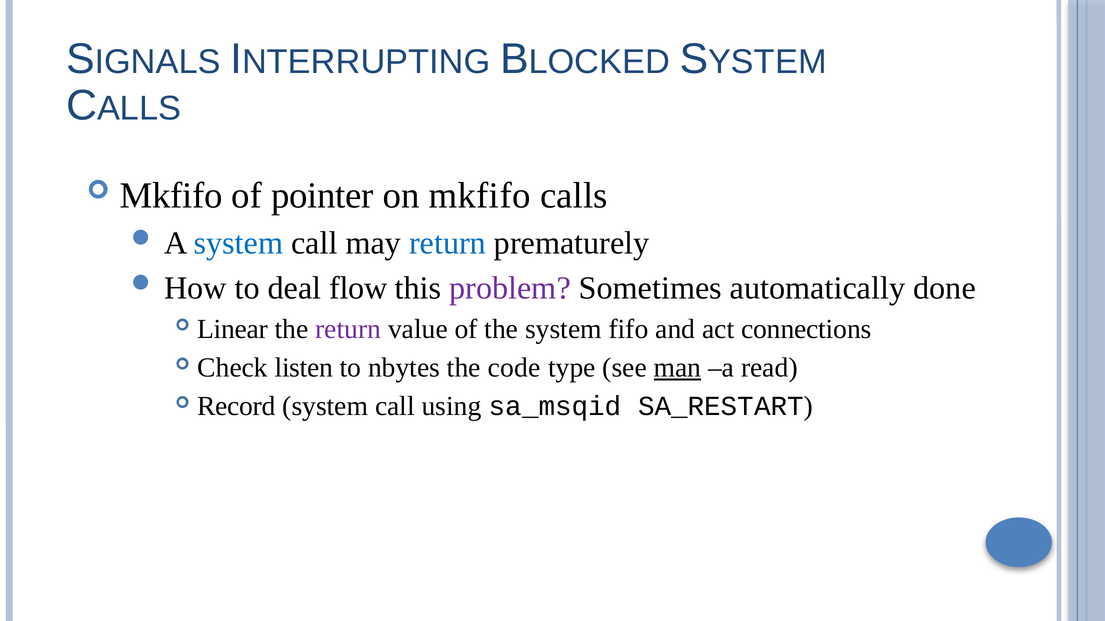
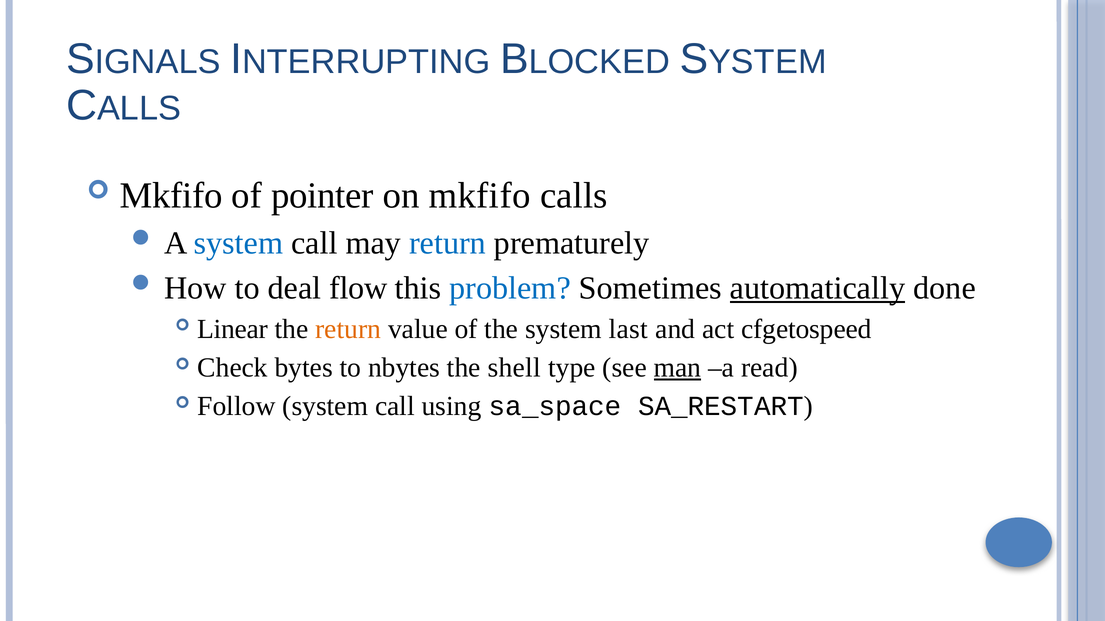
problem colour: purple -> blue
automatically underline: none -> present
return at (348, 329) colour: purple -> orange
fifo: fifo -> last
connections: connections -> cfgetospeed
listen: listen -> bytes
code: code -> shell
Record: Record -> Follow
sa_msqid: sa_msqid -> sa_space
